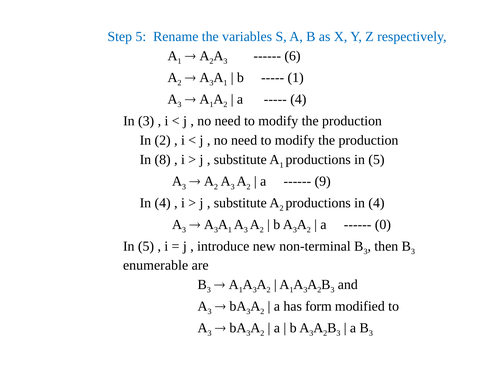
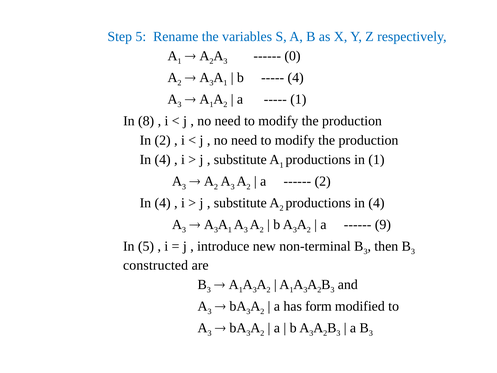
6: 6 -> 0
1 at (296, 78): 1 -> 4
4 at (298, 99): 4 -> 1
In 3: 3 -> 8
8 at (163, 160): 8 -> 4
productions in 5: 5 -> 1
9 at (323, 181): 9 -> 2
0: 0 -> 9
enumerable: enumerable -> constructed
